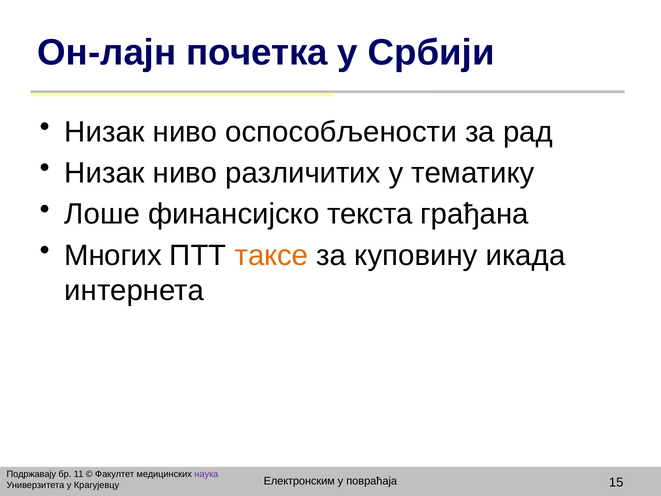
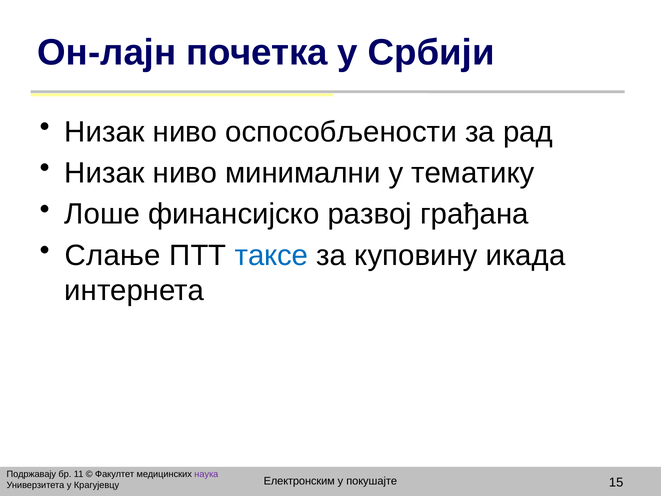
различитих: различитих -> минимални
текста: текста -> развој
Многих: Многих -> Слање
таксе colour: orange -> blue
повраћаја: повраћаја -> покушајте
